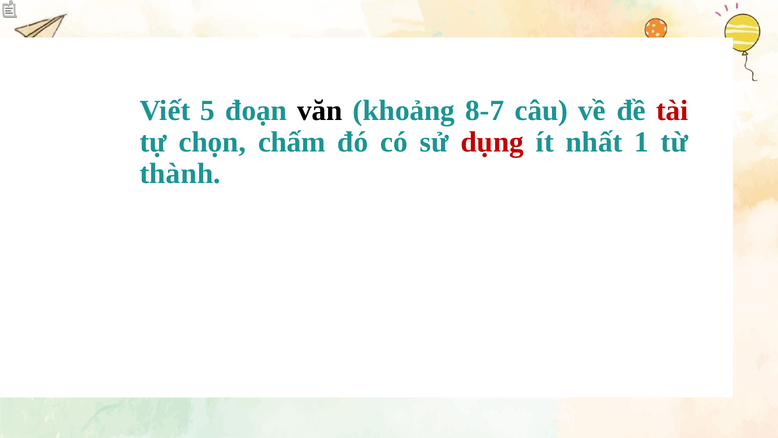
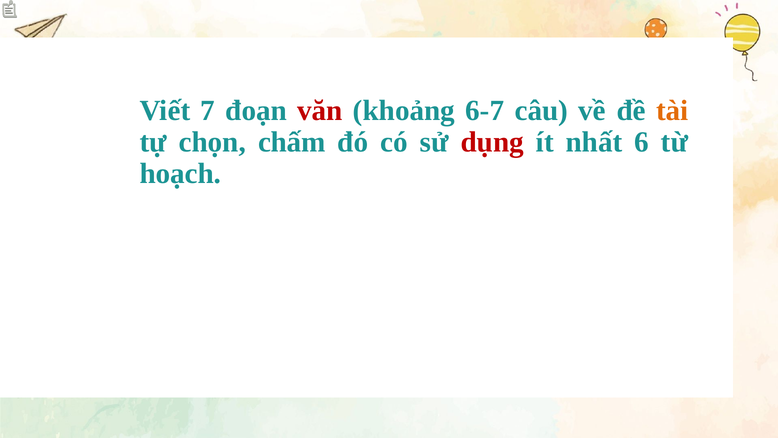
5: 5 -> 7
văn colour: black -> red
8-7: 8-7 -> 6-7
tài colour: red -> orange
1: 1 -> 6
thành: thành -> hoạch
